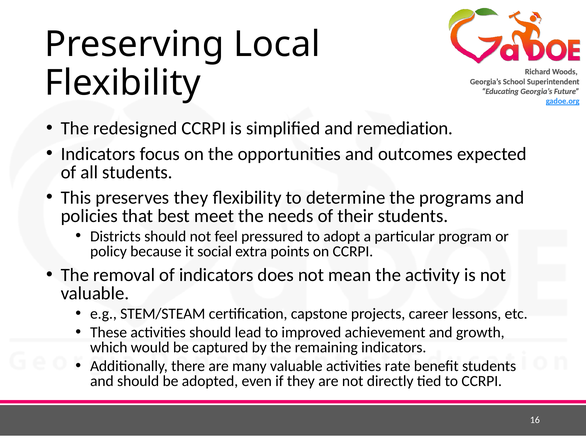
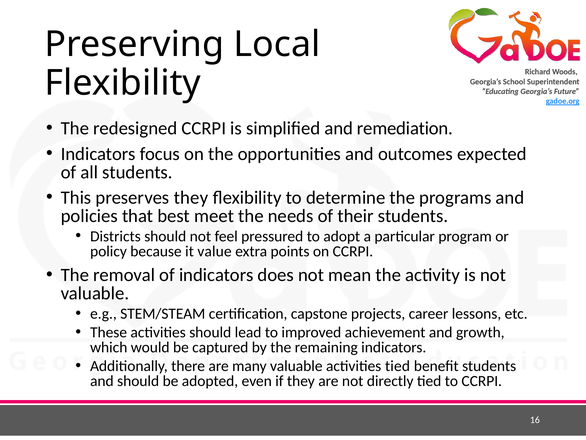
social: social -> value
activities rate: rate -> tied
